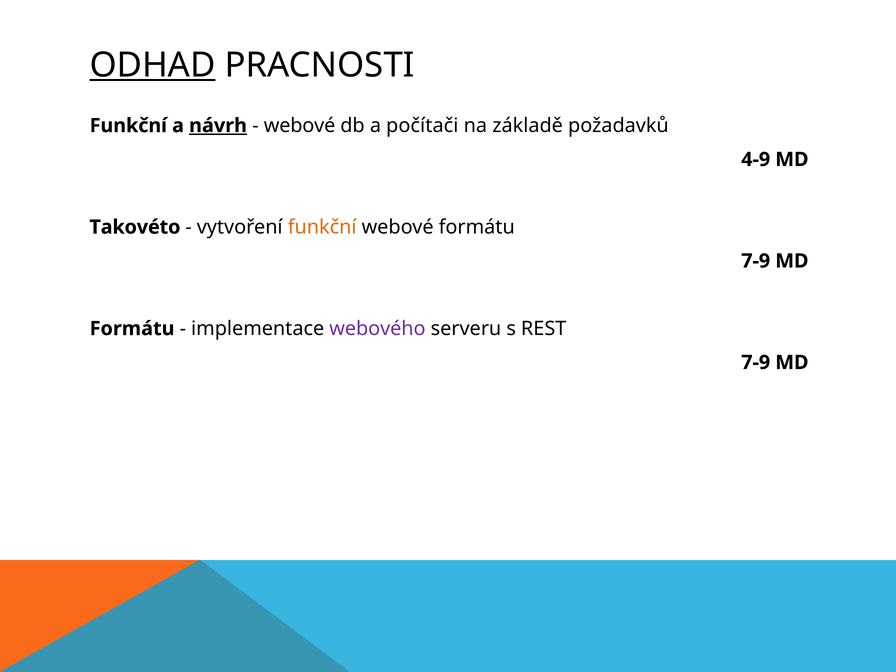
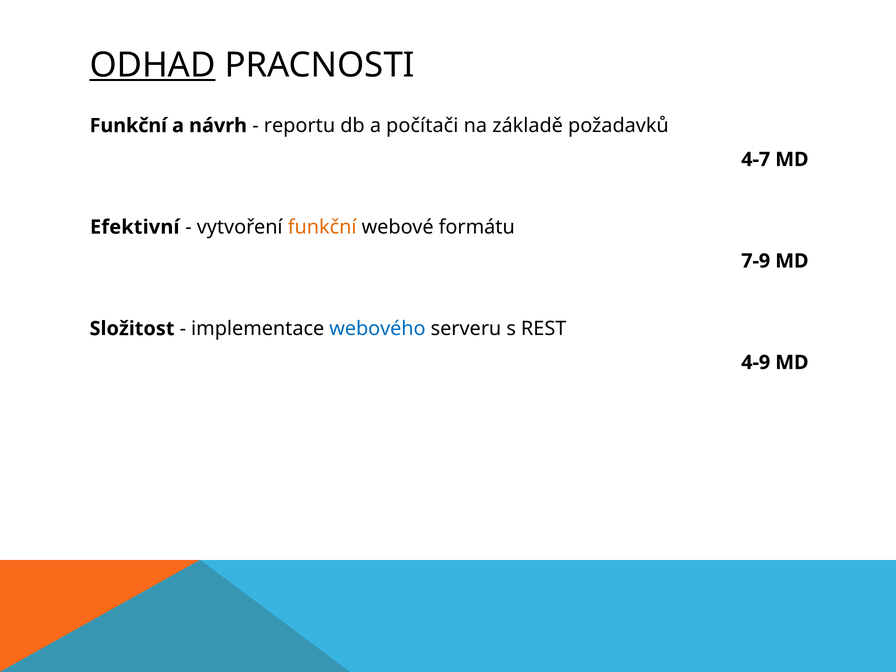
návrh underline: present -> none
webové at (300, 126): webové -> reportu
4-9: 4-9 -> 4-7
Takovéto: Takovéto -> Efektivní
Formátu at (132, 329): Formátu -> Složitost
webového colour: purple -> blue
7-9 at (756, 362): 7-9 -> 4-9
